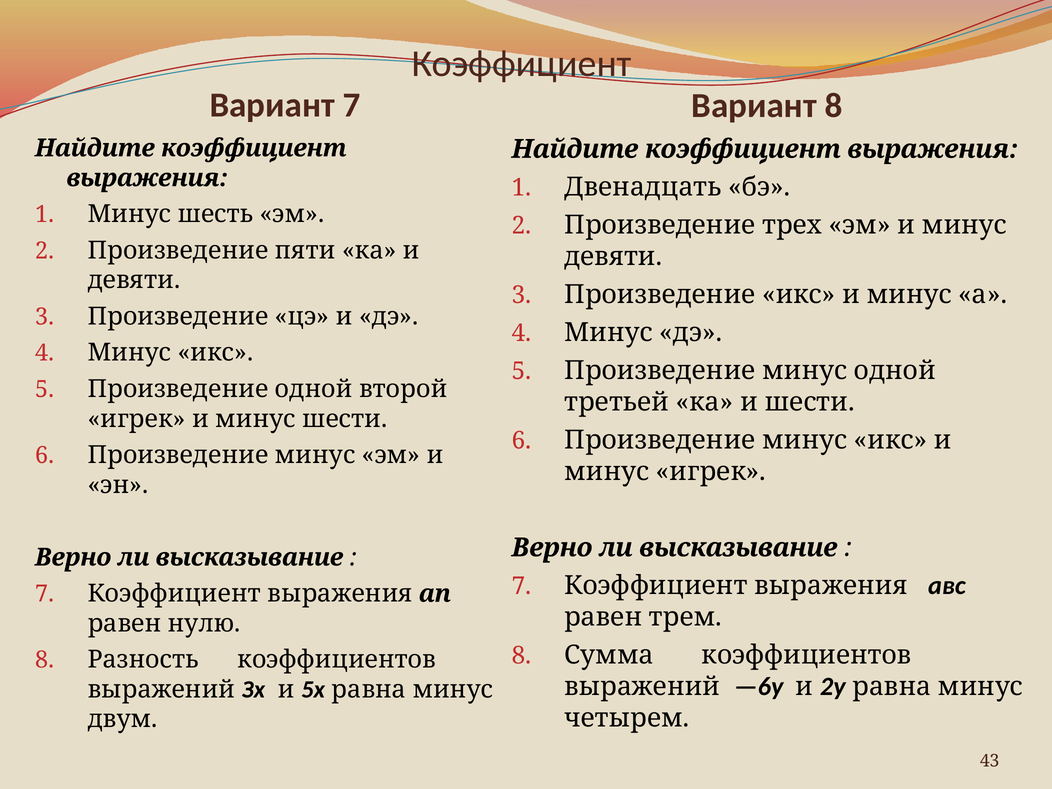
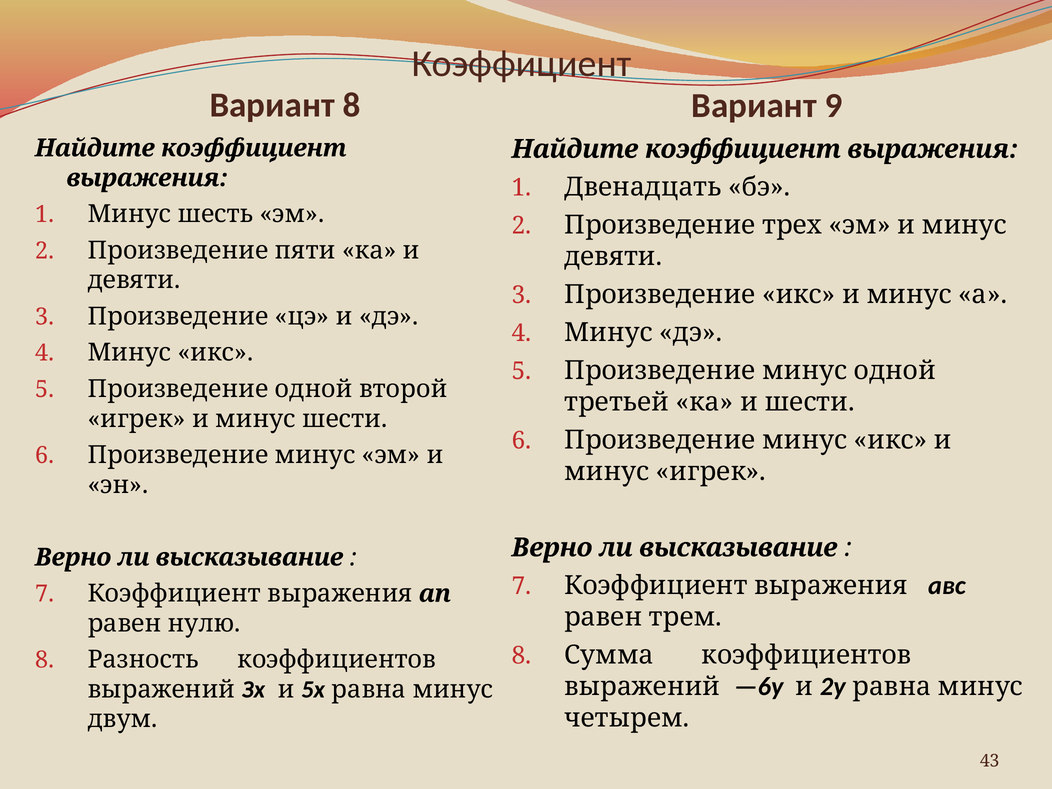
Вариант 7: 7 -> 8
Вариант 8: 8 -> 9
